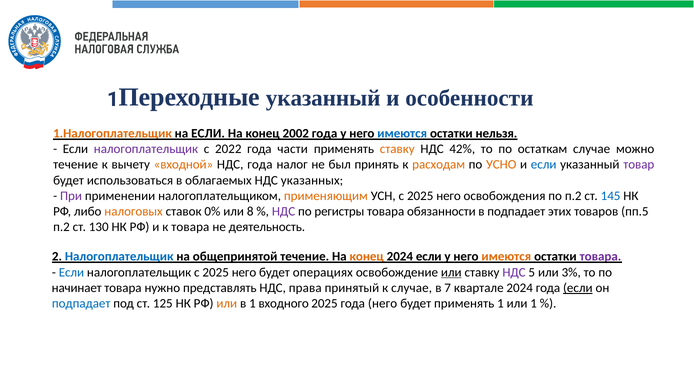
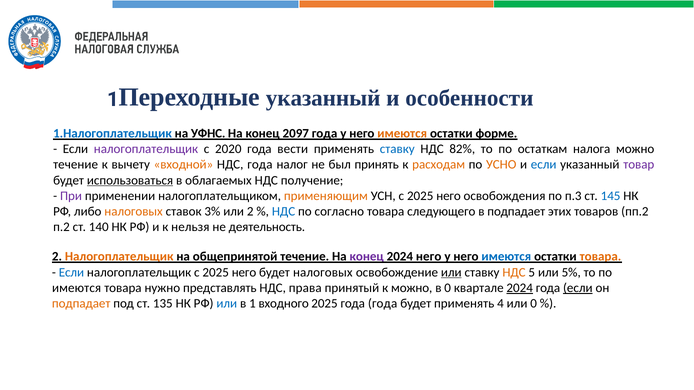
1.Налогоплательщик colour: orange -> blue
на ЕСЛИ: ЕСЛИ -> УФНС
2002: 2002 -> 2097
имеются at (402, 134) colour: blue -> orange
нельзя: нельзя -> форме
2022: 2022 -> 2020
части: части -> вести
ставку at (397, 149) colour: orange -> blue
42%: 42% -> 82%
остаткам случае: случае -> налога
использоваться underline: none -> present
указанных: указанных -> получение
по п.2: п.2 -> п.3
0%: 0% -> 3%
или 8: 8 -> 2
НДС at (284, 212) colour: purple -> blue
регистры: регистры -> согласно
обязанности: обязанности -> следующего
пп.5: пп.5 -> пп.2
130: 130 -> 140
к товара: товара -> нельзя
Налогоплательщик at (119, 257) colour: blue -> orange
конец at (367, 257) colour: orange -> purple
2024 если: если -> него
имеются at (506, 257) colour: orange -> blue
товара at (600, 257) colour: purple -> orange
будет операциях: операциях -> налоговых
НДС at (514, 272) colour: purple -> orange
3%: 3% -> 5%
начинает at (77, 288): начинает -> имеются
к случае: случае -> можно
в 7: 7 -> 0
2024 at (520, 288) underline: none -> present
подпадает at (81, 304) colour: blue -> orange
125: 125 -> 135
или at (227, 304) colour: orange -> blue
года него: него -> года
применять 1: 1 -> 4
или 1: 1 -> 0
